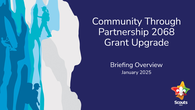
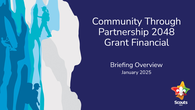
2068: 2068 -> 2048
Upgrade: Upgrade -> Financial
